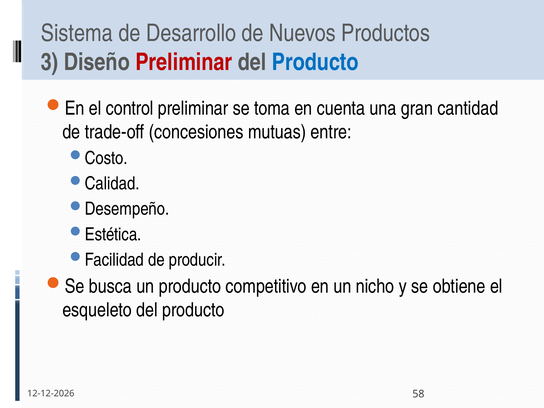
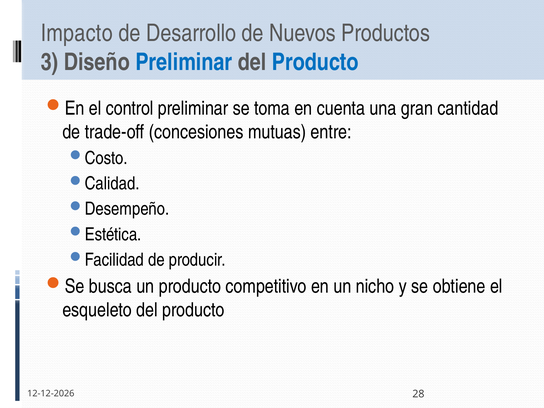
Sistema: Sistema -> Impacto
Preliminar at (184, 62) colour: red -> blue
58: 58 -> 28
